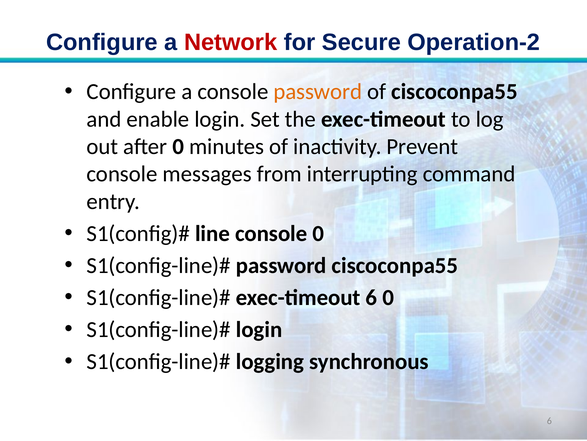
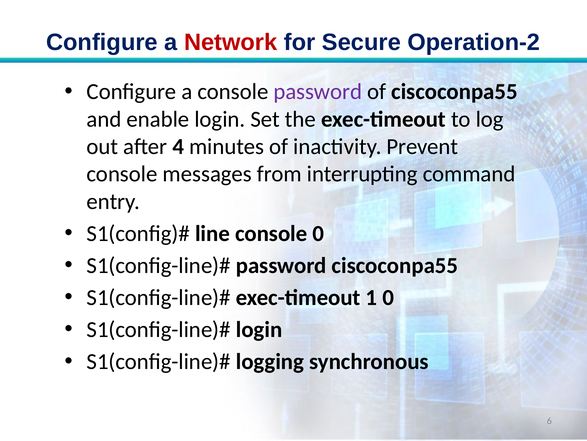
password at (318, 92) colour: orange -> purple
after 0: 0 -> 4
exec-timeout 6: 6 -> 1
